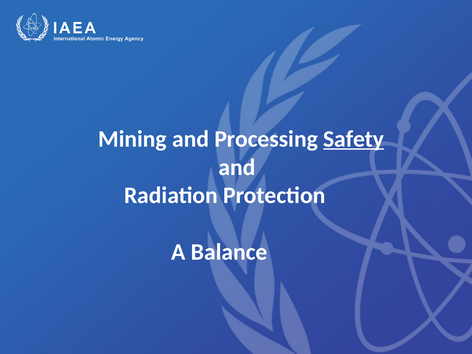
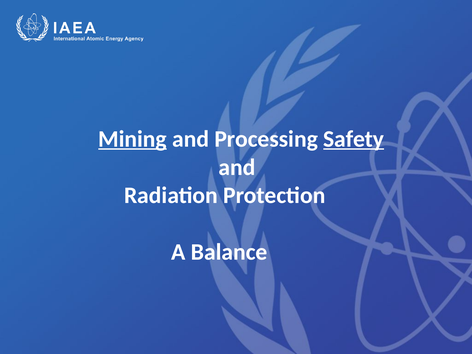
Mining underline: none -> present
